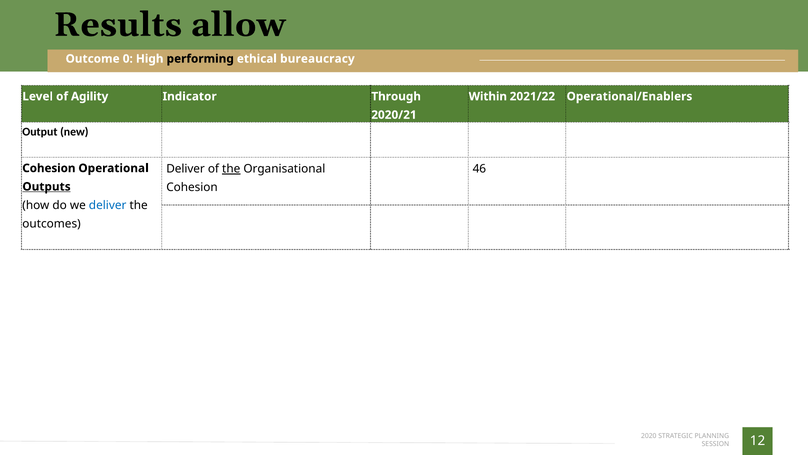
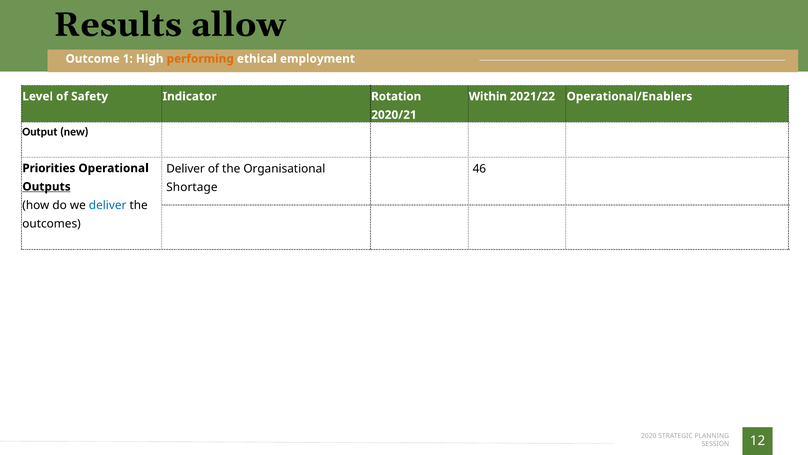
0: 0 -> 1
performing colour: black -> orange
bureaucracy: bureaucracy -> employment
Agility: Agility -> Safety
Through: Through -> Rotation
the at (231, 169) underline: present -> none
Cohesion at (49, 168): Cohesion -> Priorities
Cohesion at (192, 187): Cohesion -> Shortage
